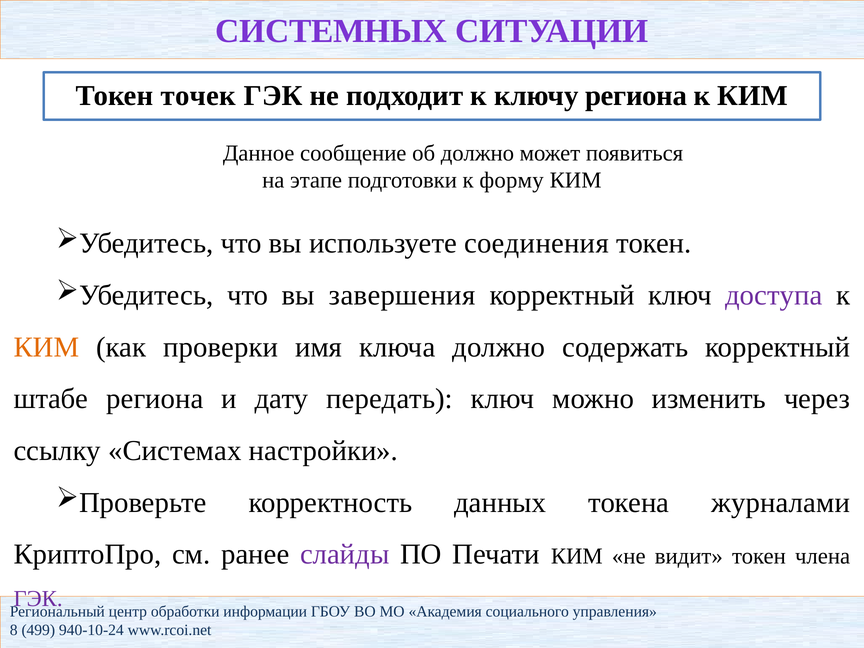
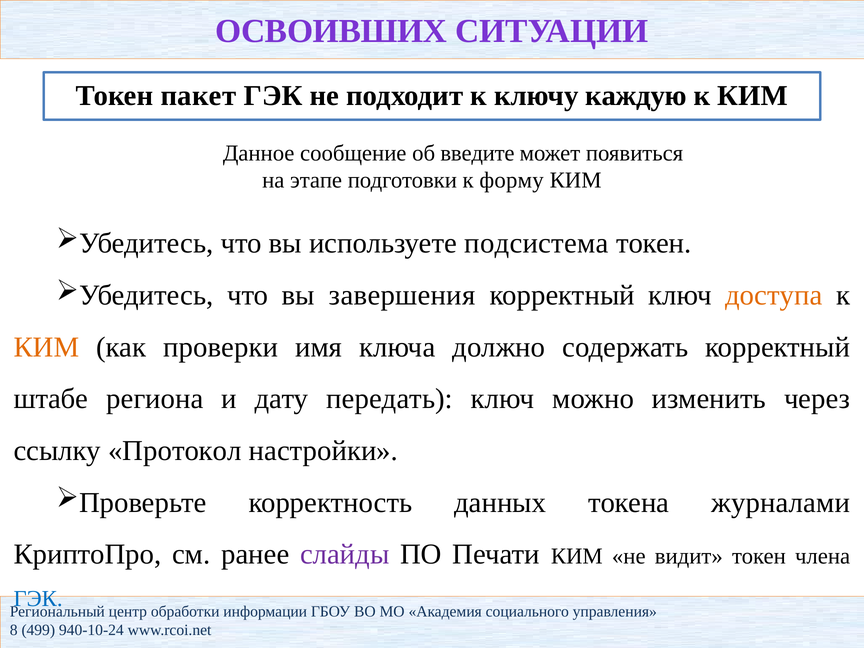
СИСТЕМНЫХ: СИСТЕМНЫХ -> ОСВОИВШИХ
точек: точек -> пакет
ключу региона: региона -> каждую
об должно: должно -> введите
соединения: соединения -> подсистема
доступа colour: purple -> orange
Системах: Системах -> Протокол
ГЭК at (38, 599) colour: purple -> blue
